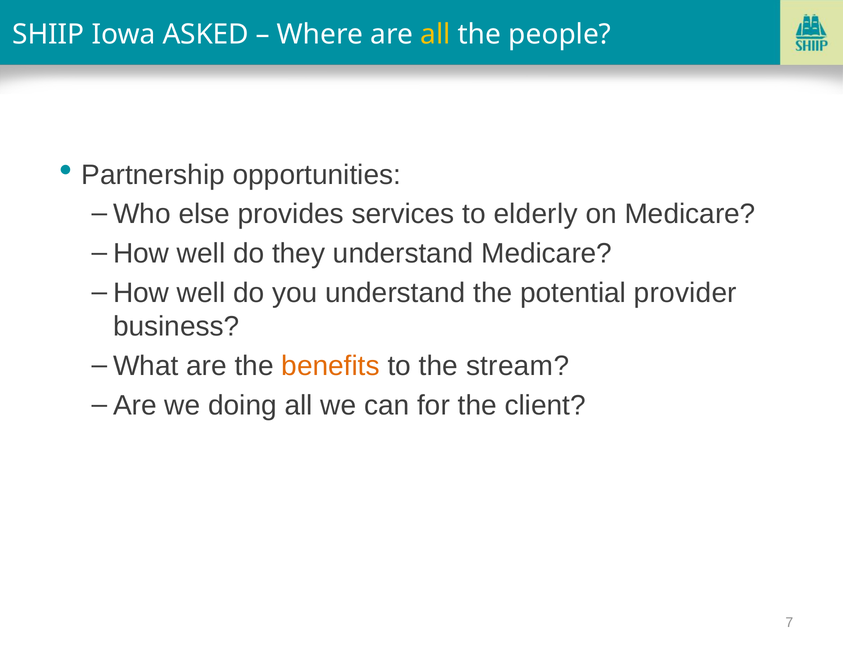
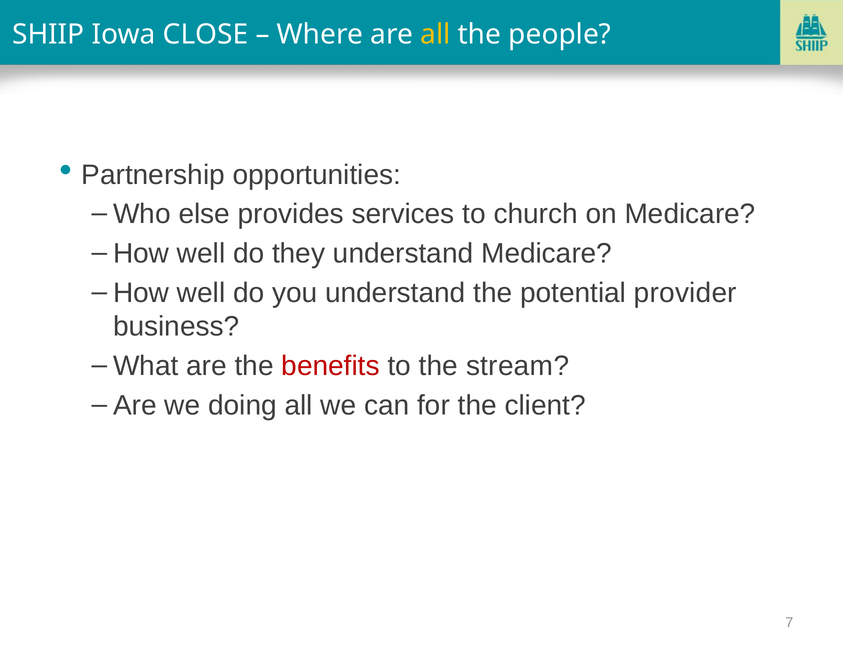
ASKED: ASKED -> CLOSE
elderly: elderly -> church
benefits colour: orange -> red
